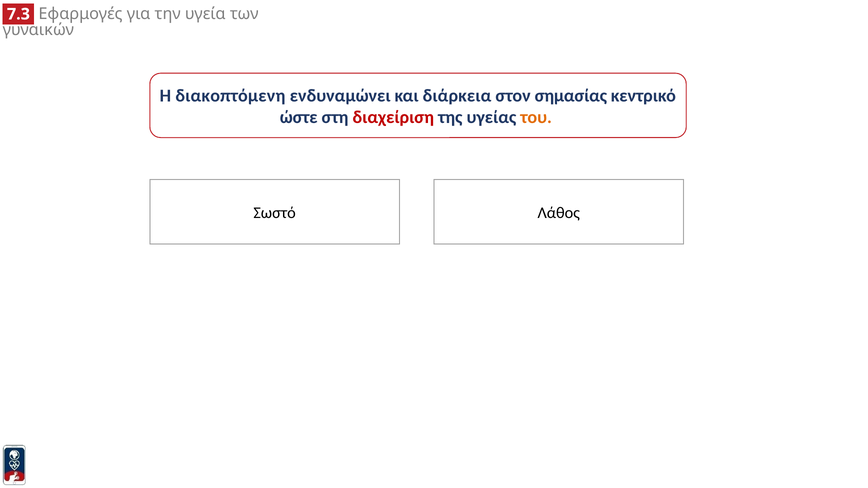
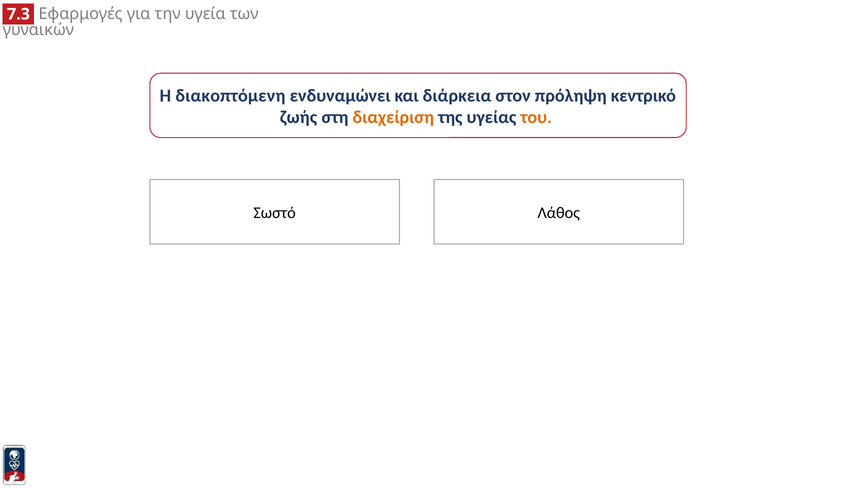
σημασίας: σημασίας -> πρόληψη
ώστε: ώστε -> ζωής
διαχείριση colour: red -> orange
